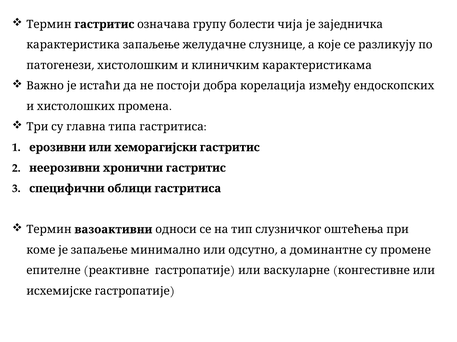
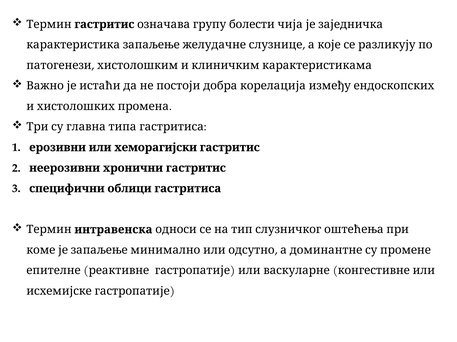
вазоактивни: вазоактивни -> интравенска
